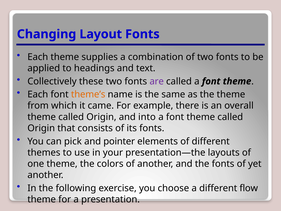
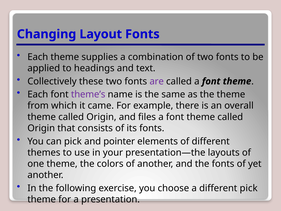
theme’s colour: orange -> purple
into: into -> files
different flow: flow -> pick
